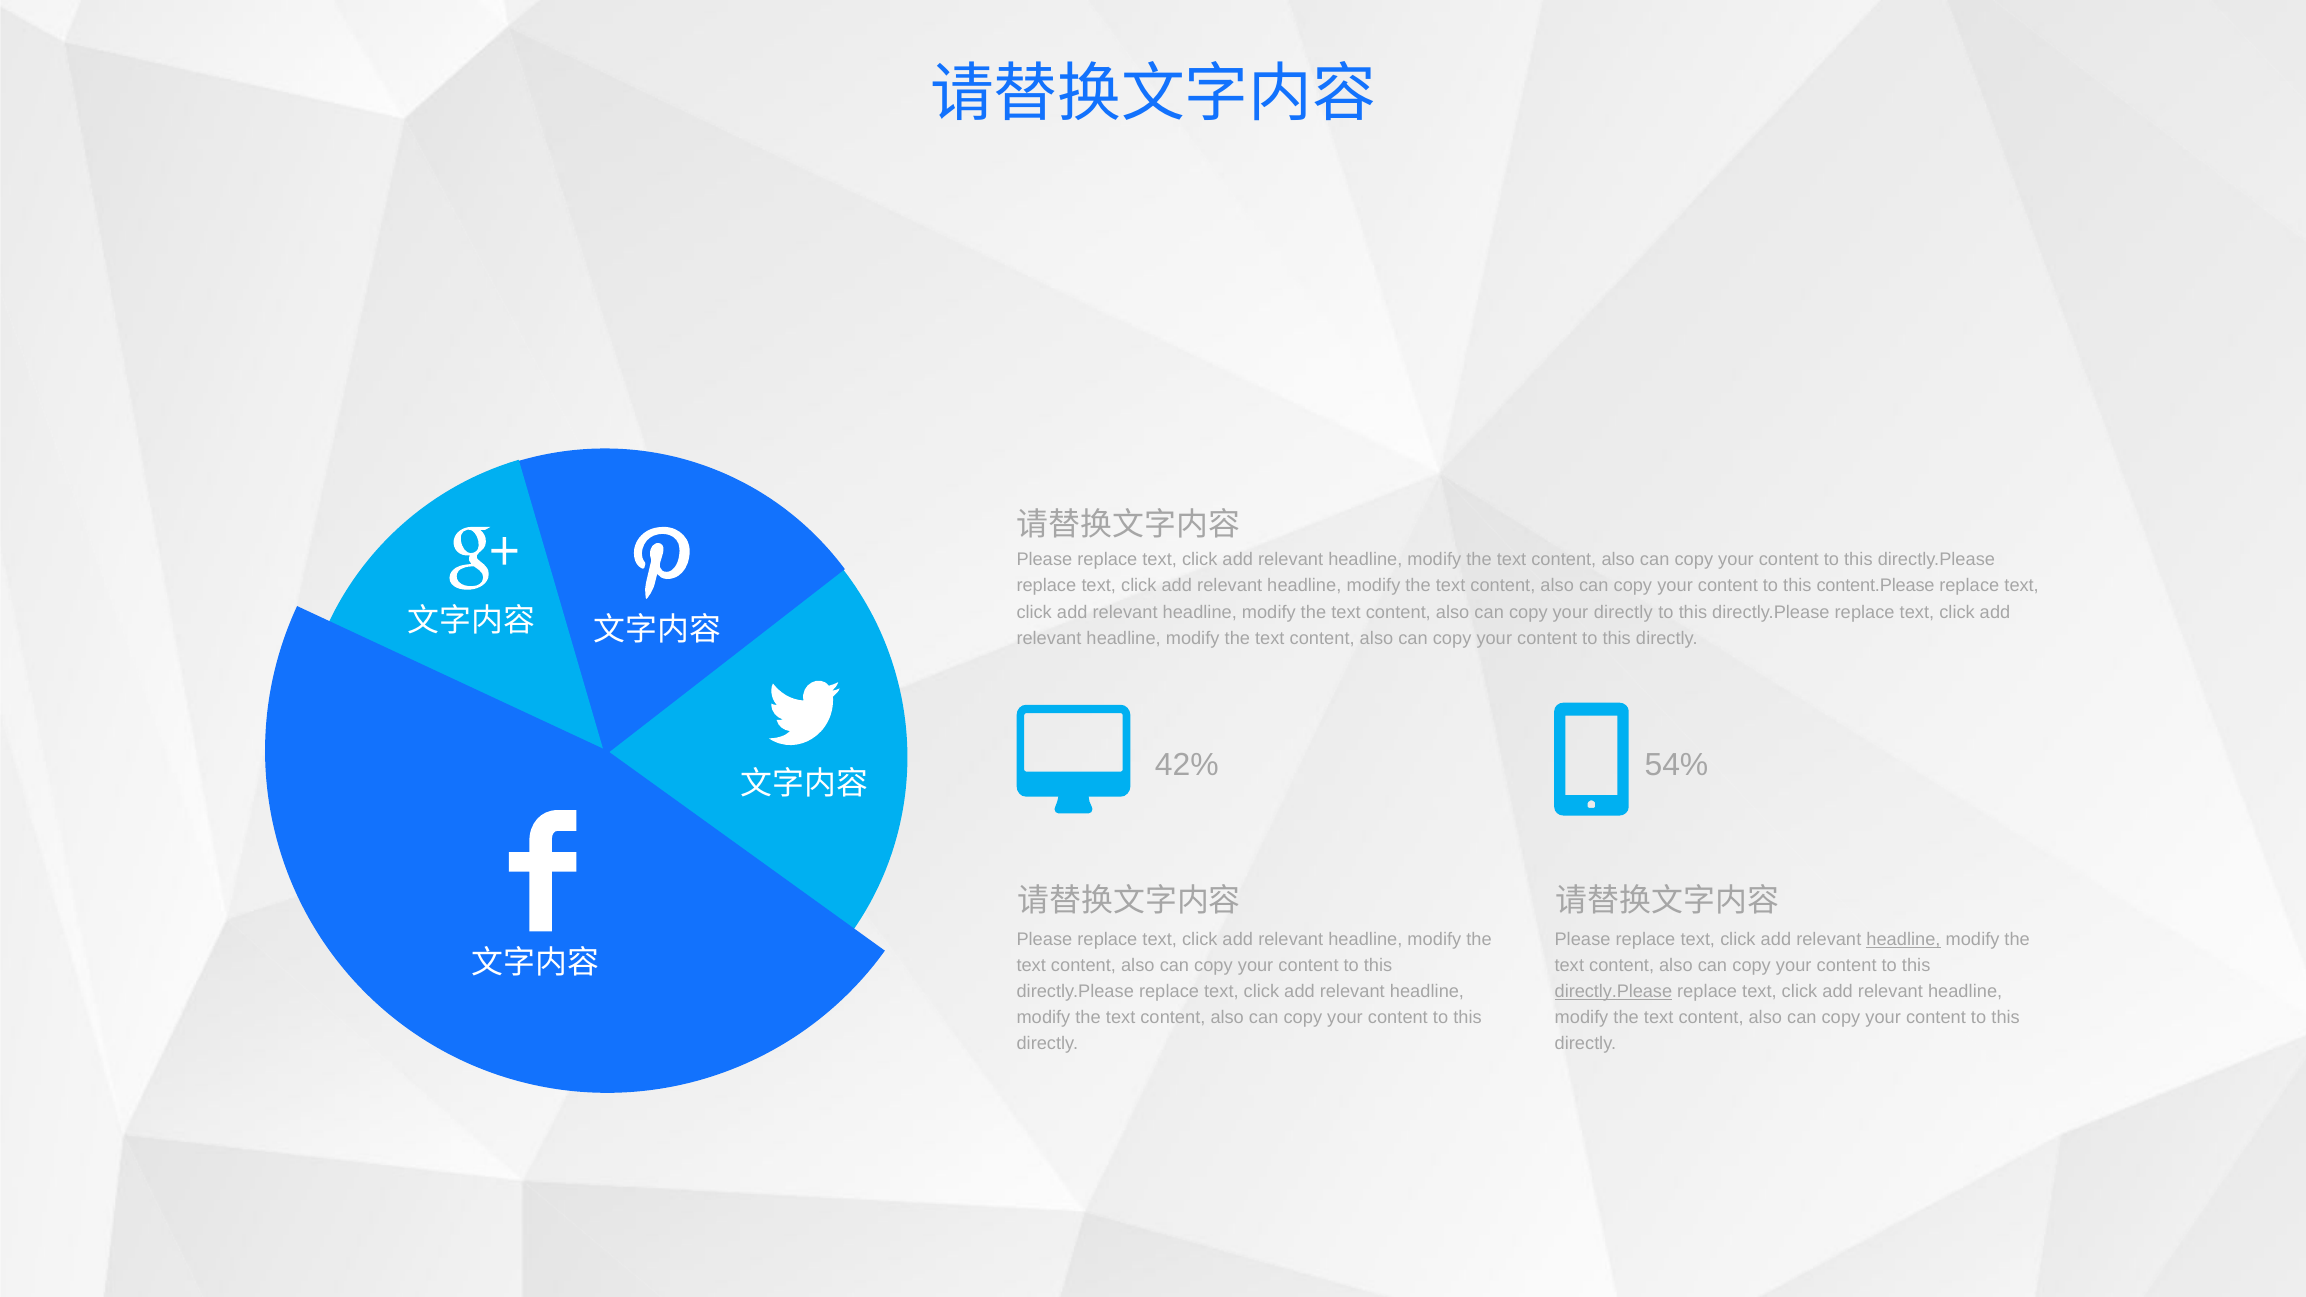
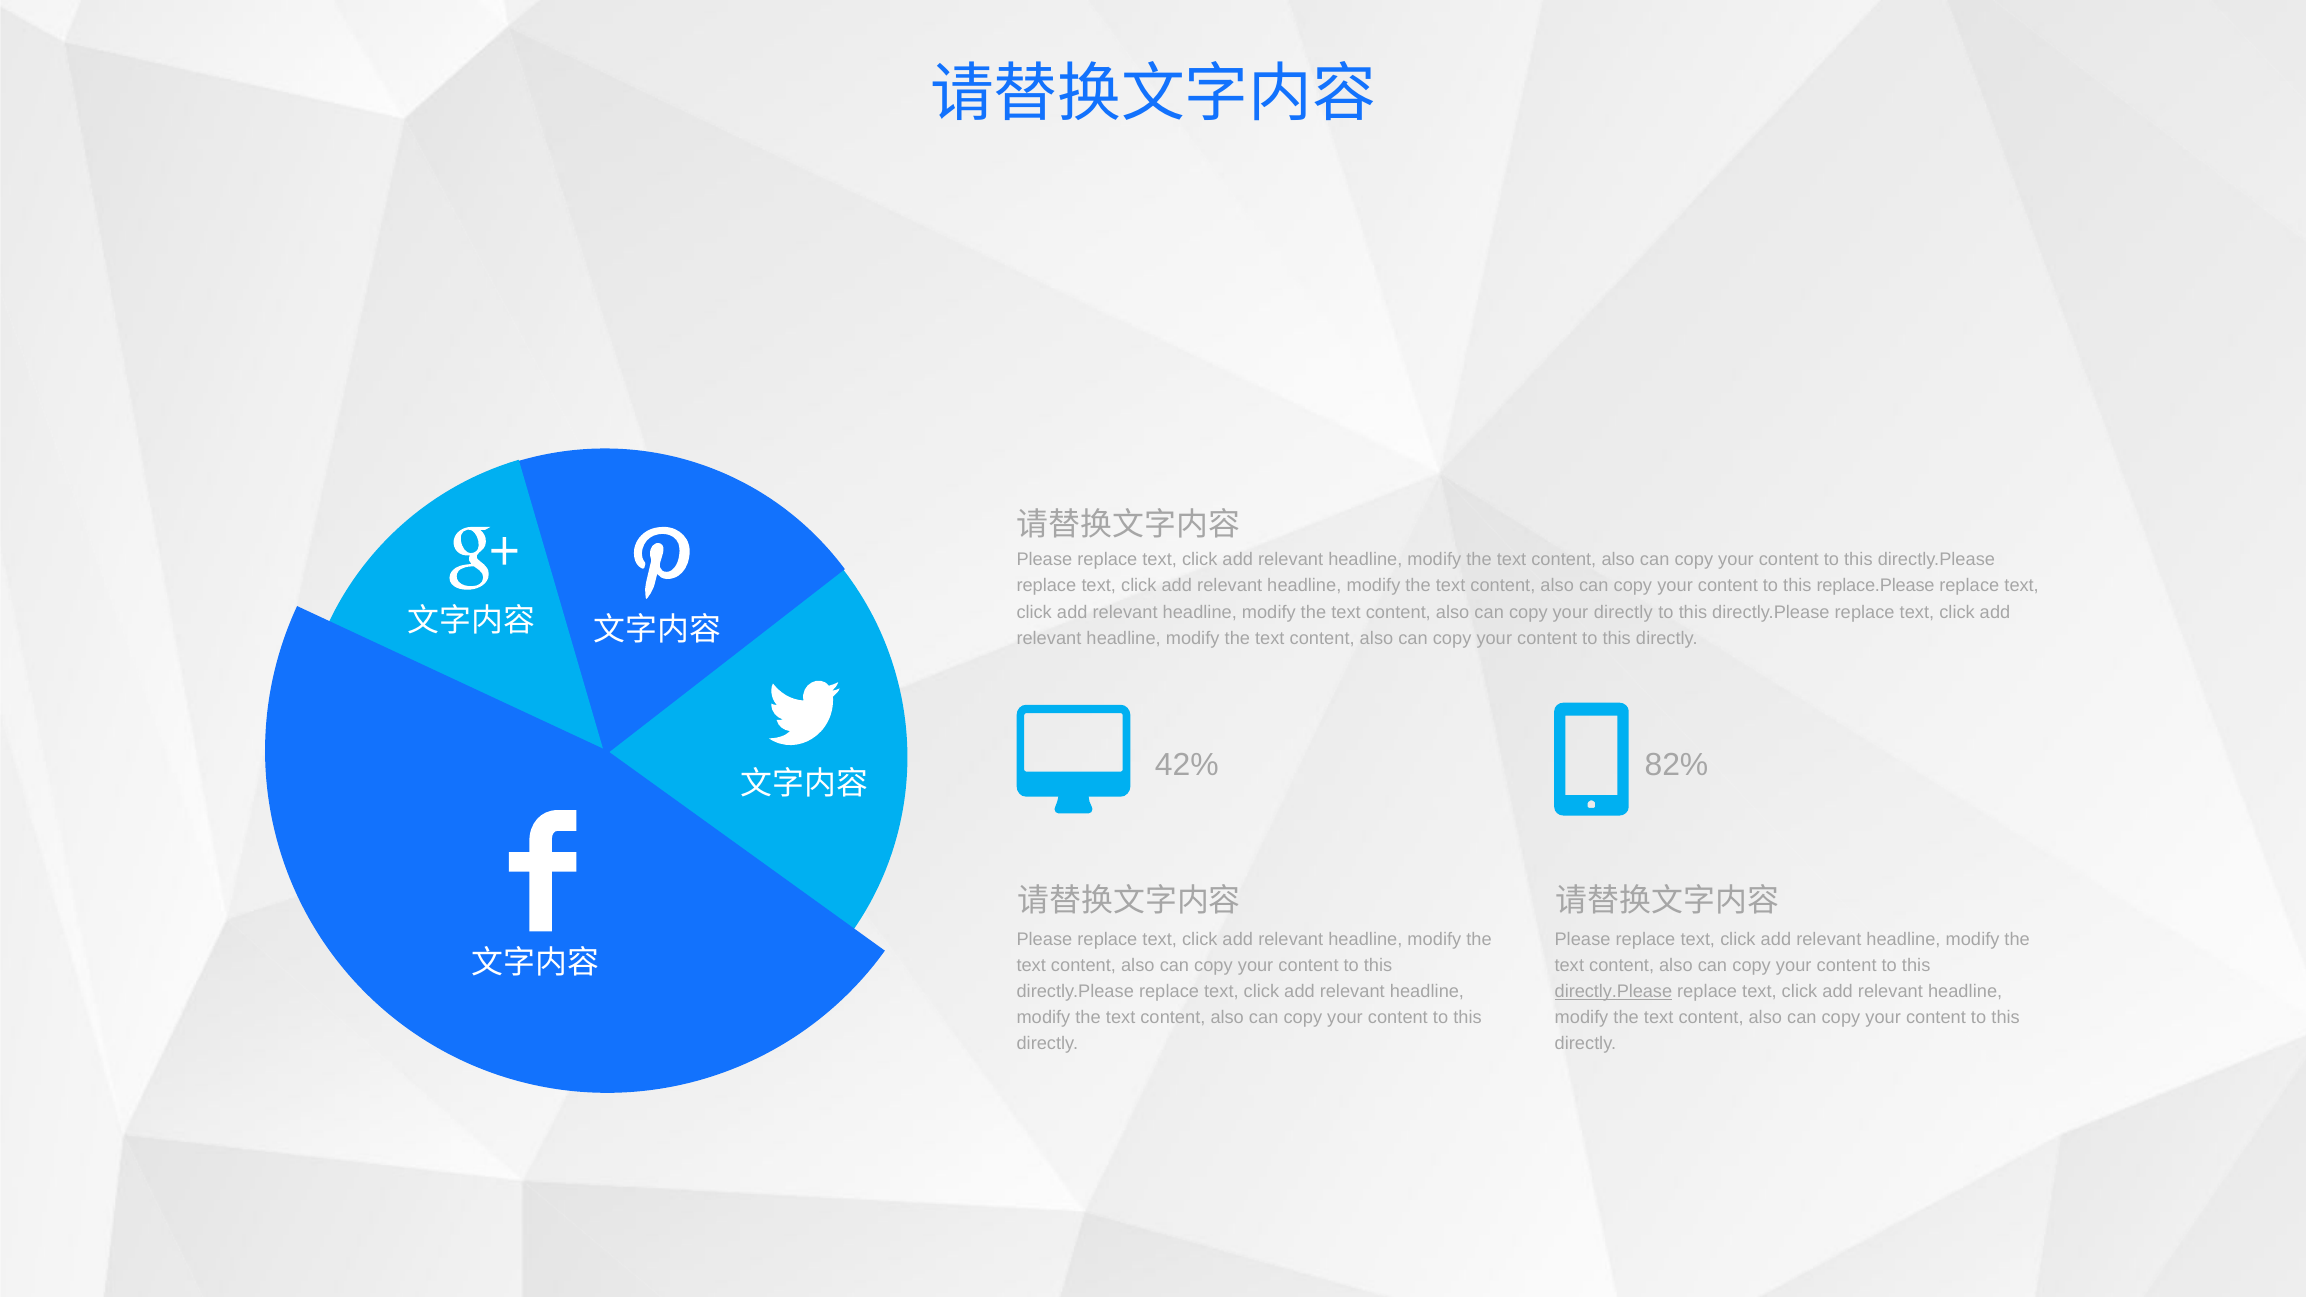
content.Please: content.Please -> replace.Please
54%: 54% -> 82%
headline at (1903, 939) underline: present -> none
